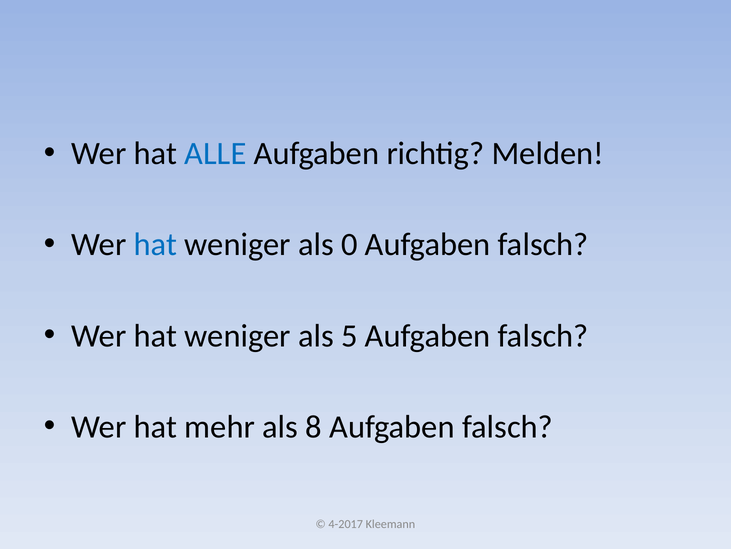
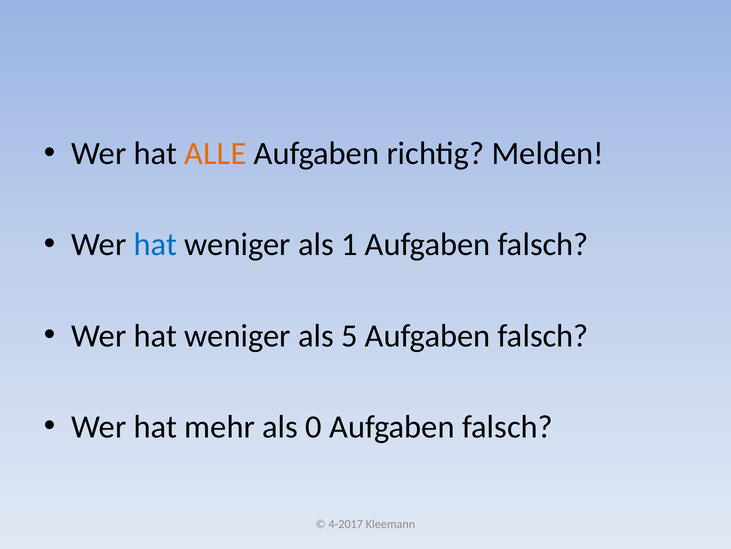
ALLE colour: blue -> orange
0: 0 -> 1
8: 8 -> 0
